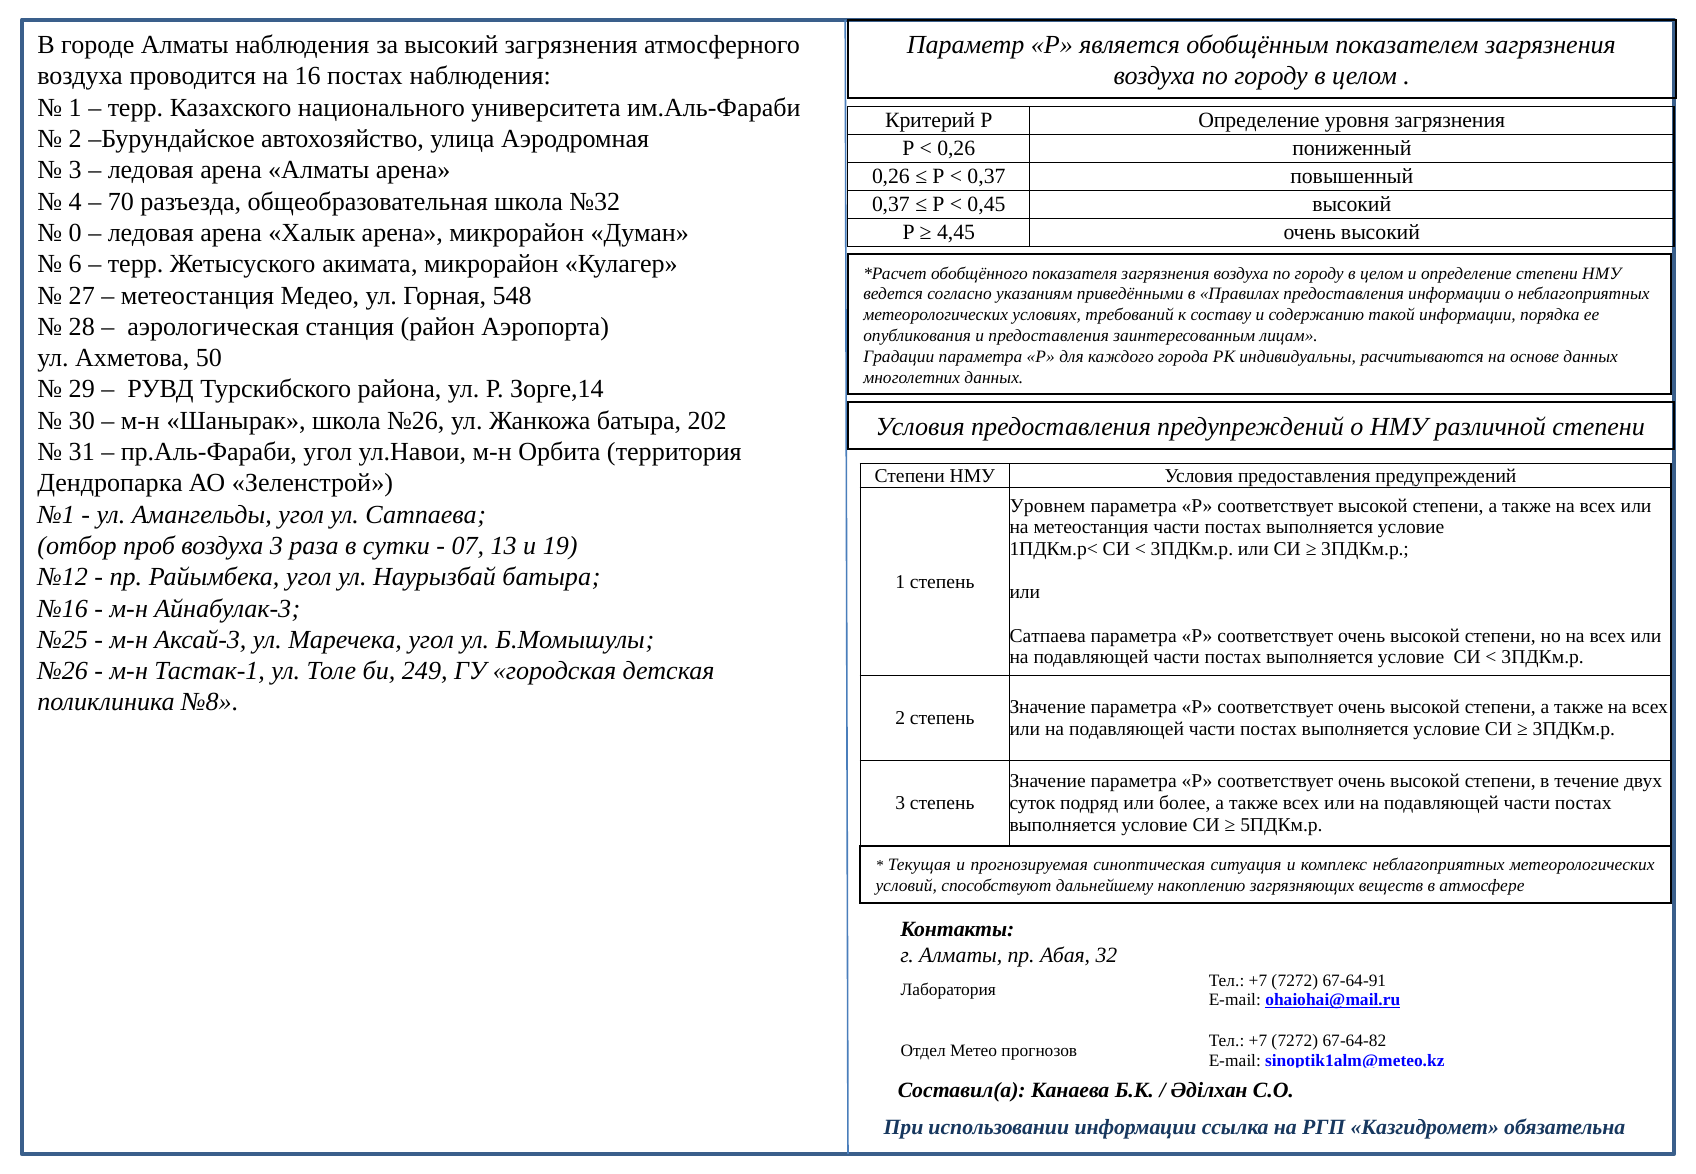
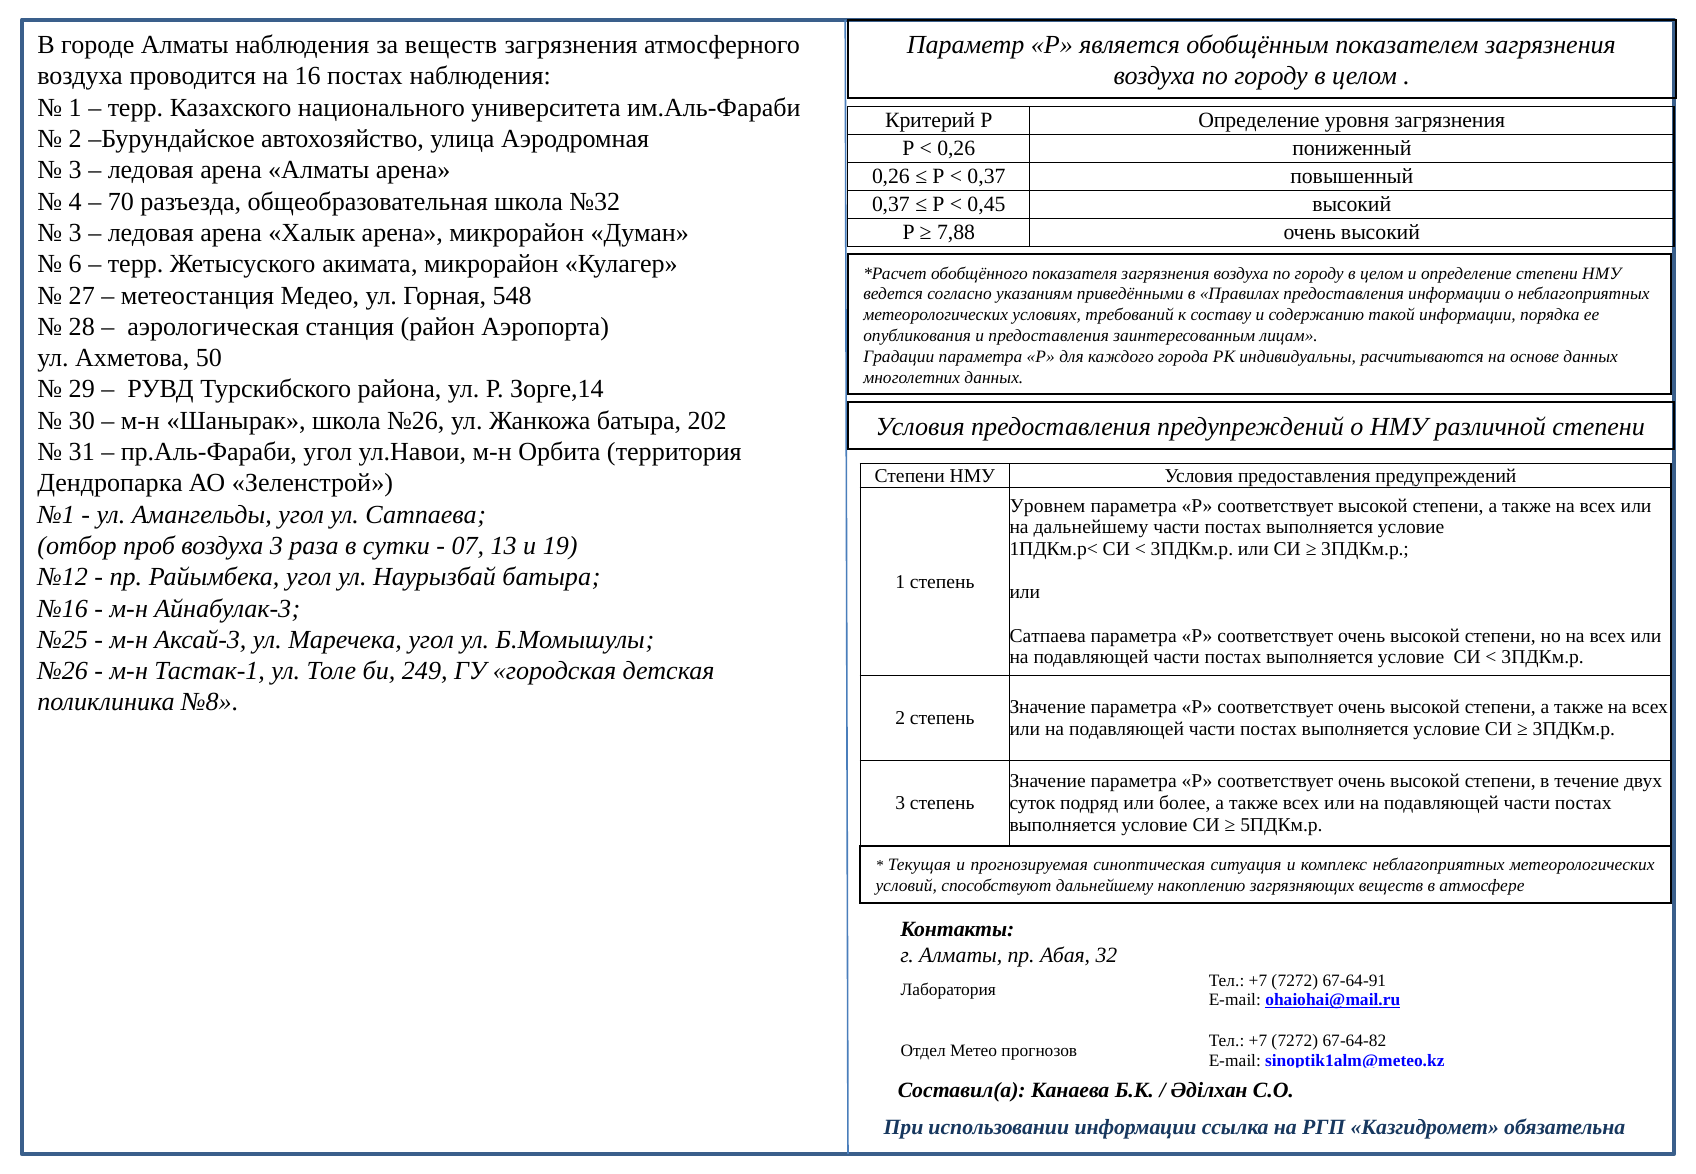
за высокий: высокий -> веществ
0 at (75, 233): 0 -> 3
4,45: 4,45 -> 7,88
на метеостанция: метеостанция -> дальнейшему
